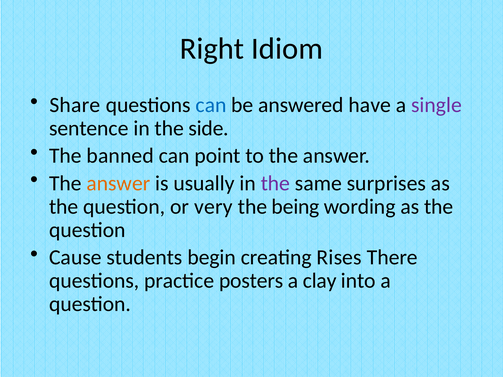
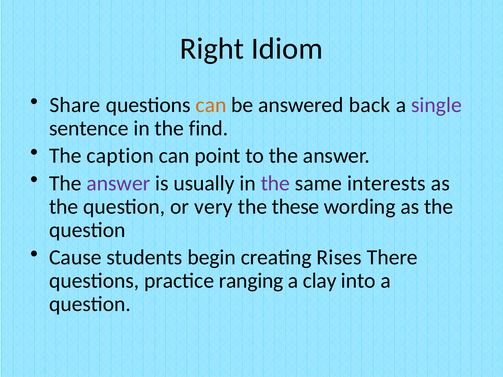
can at (211, 105) colour: blue -> orange
have: have -> back
side: side -> find
banned: banned -> caption
answer at (118, 183) colour: orange -> purple
surprises: surprises -> interests
being: being -> these
posters: posters -> ranging
